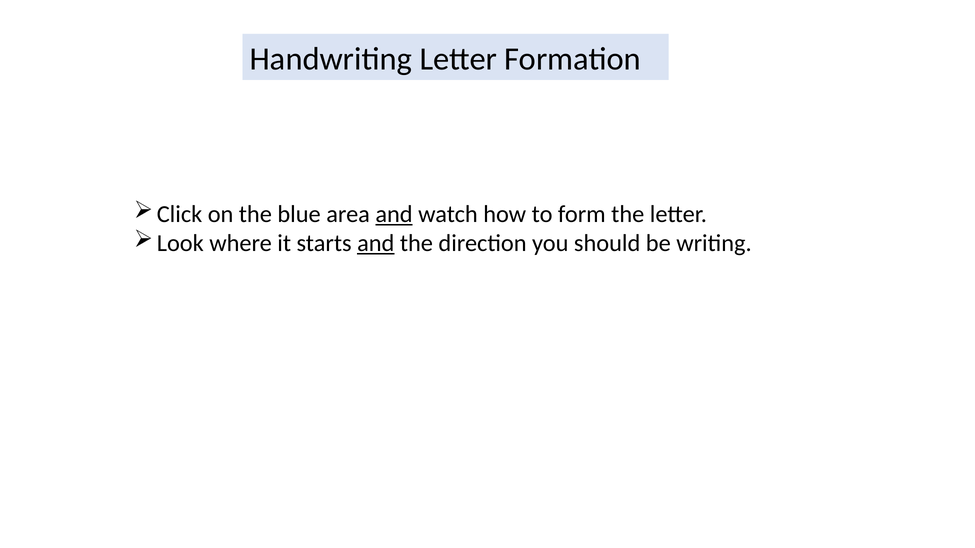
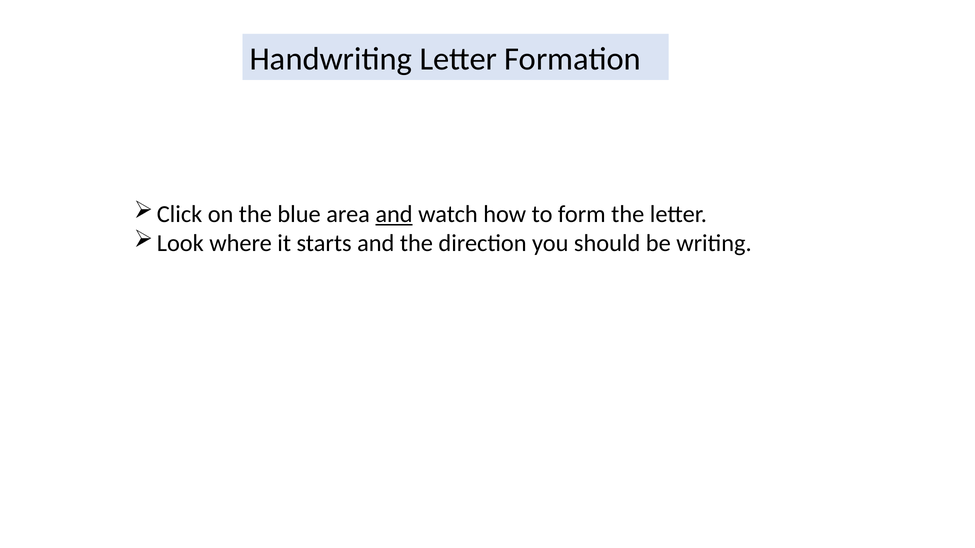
and at (376, 244) underline: present -> none
